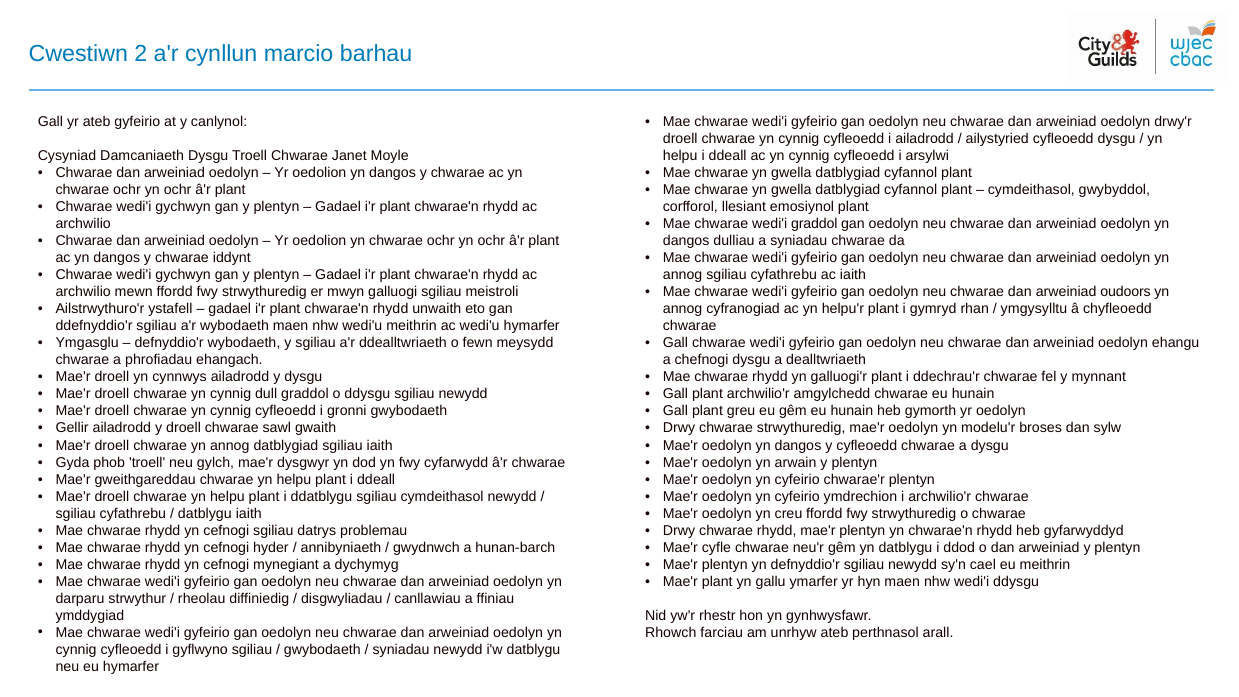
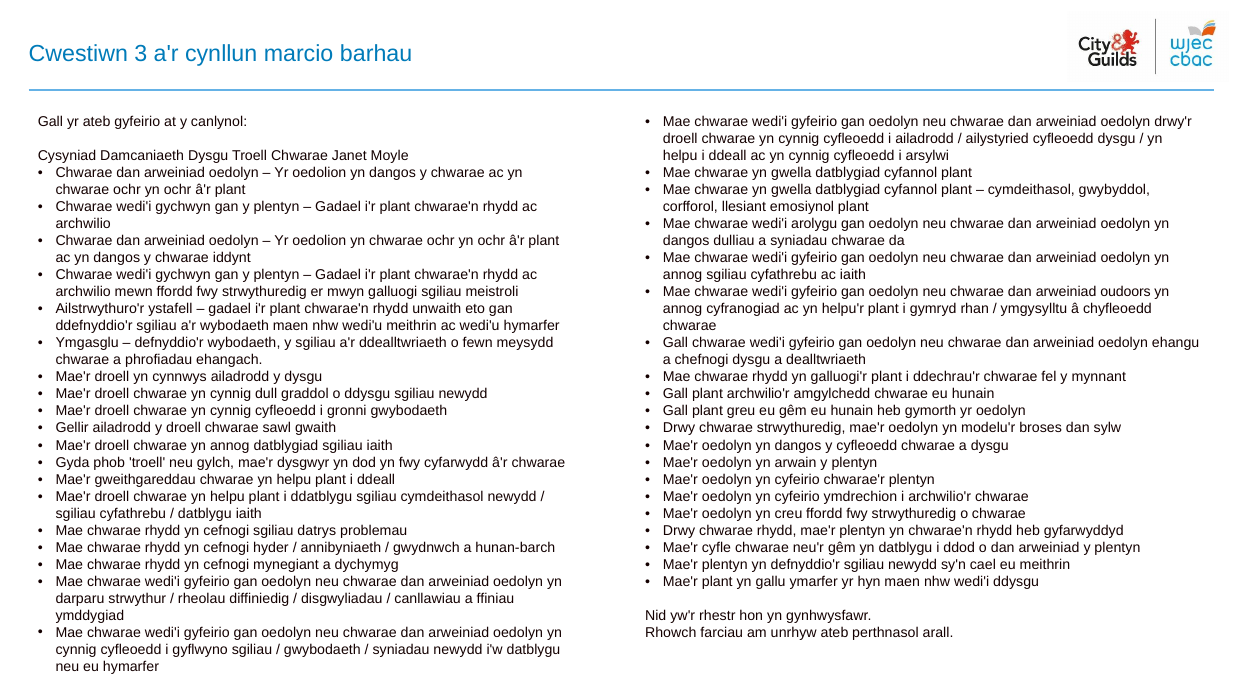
2: 2 -> 3
wedi'i graddol: graddol -> arolygu
